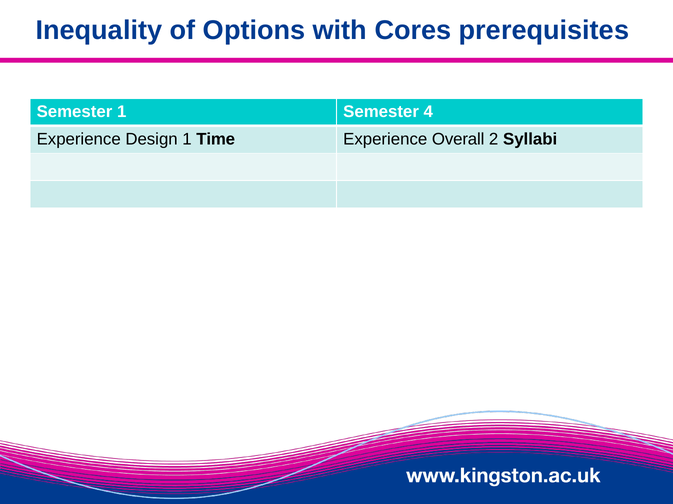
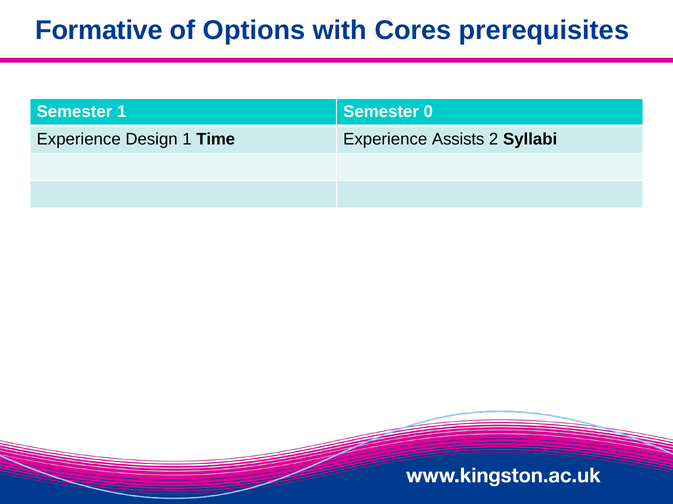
Inequality: Inequality -> Formative
4: 4 -> 0
Overall: Overall -> Assists
